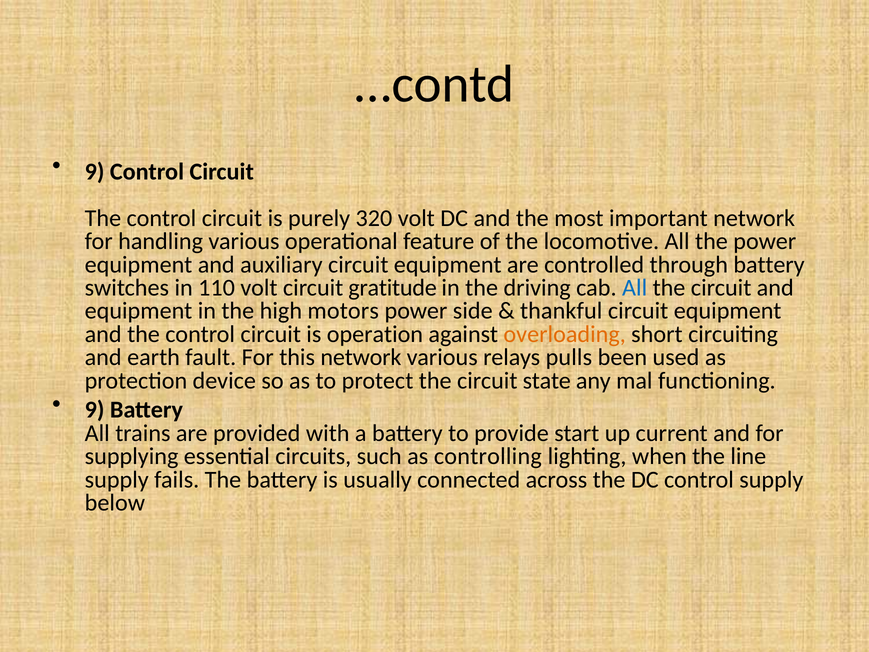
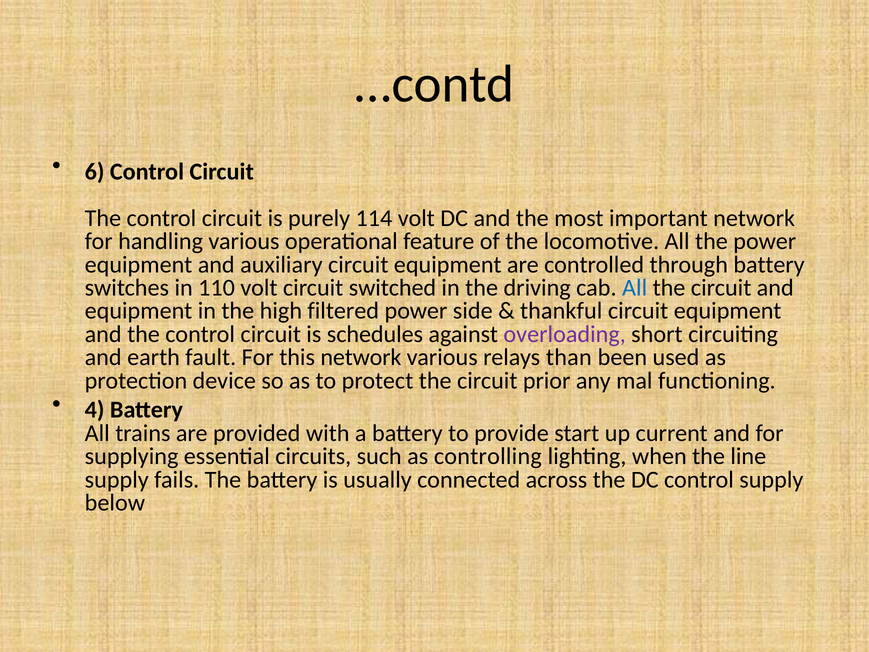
9 at (95, 172): 9 -> 6
320: 320 -> 114
gratitude: gratitude -> switched
motors: motors -> filtered
operation: operation -> schedules
overloading colour: orange -> purple
pulls: pulls -> than
state: state -> prior
9 at (95, 410): 9 -> 4
